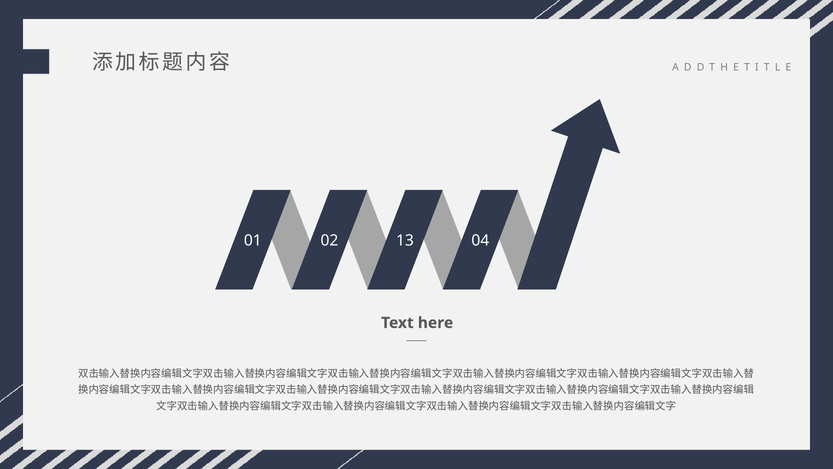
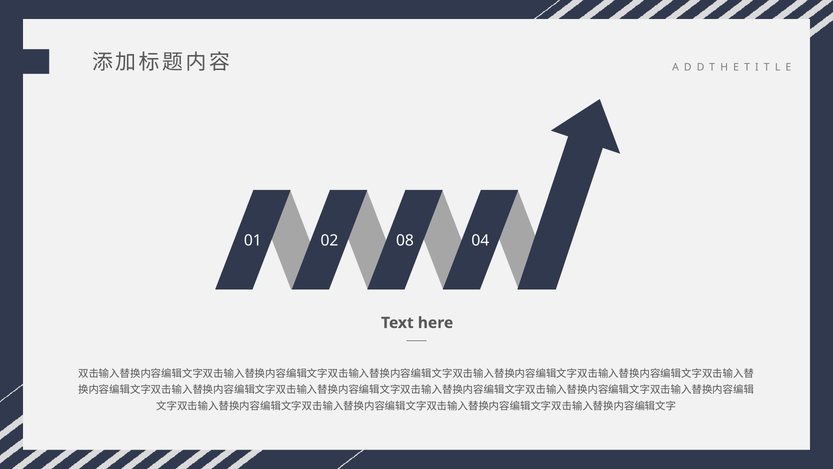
13: 13 -> 08
